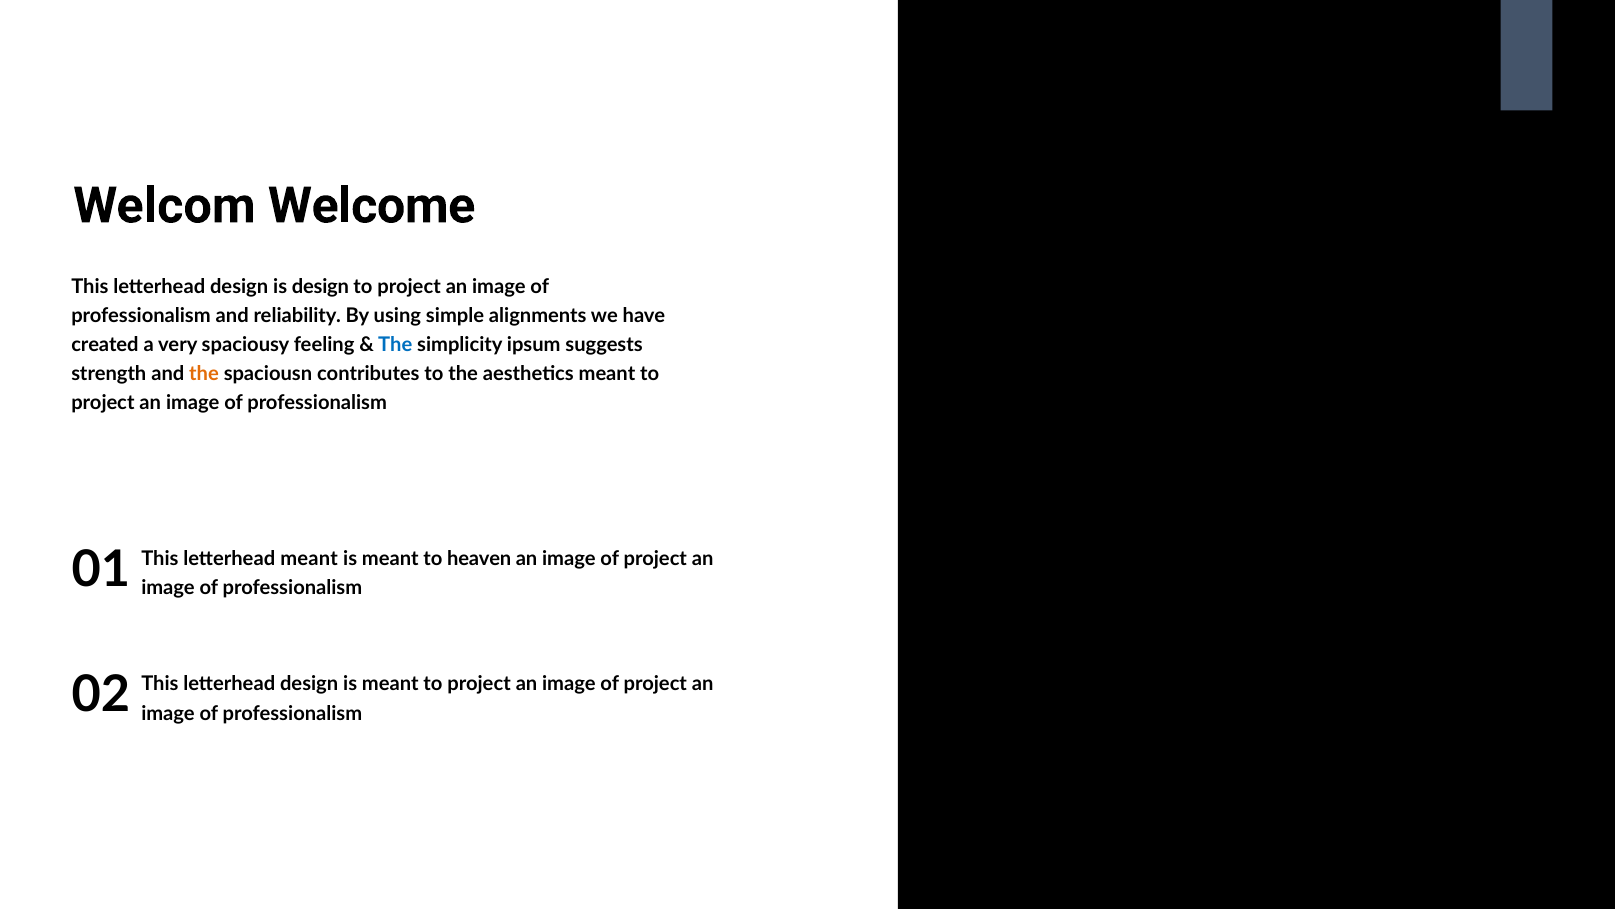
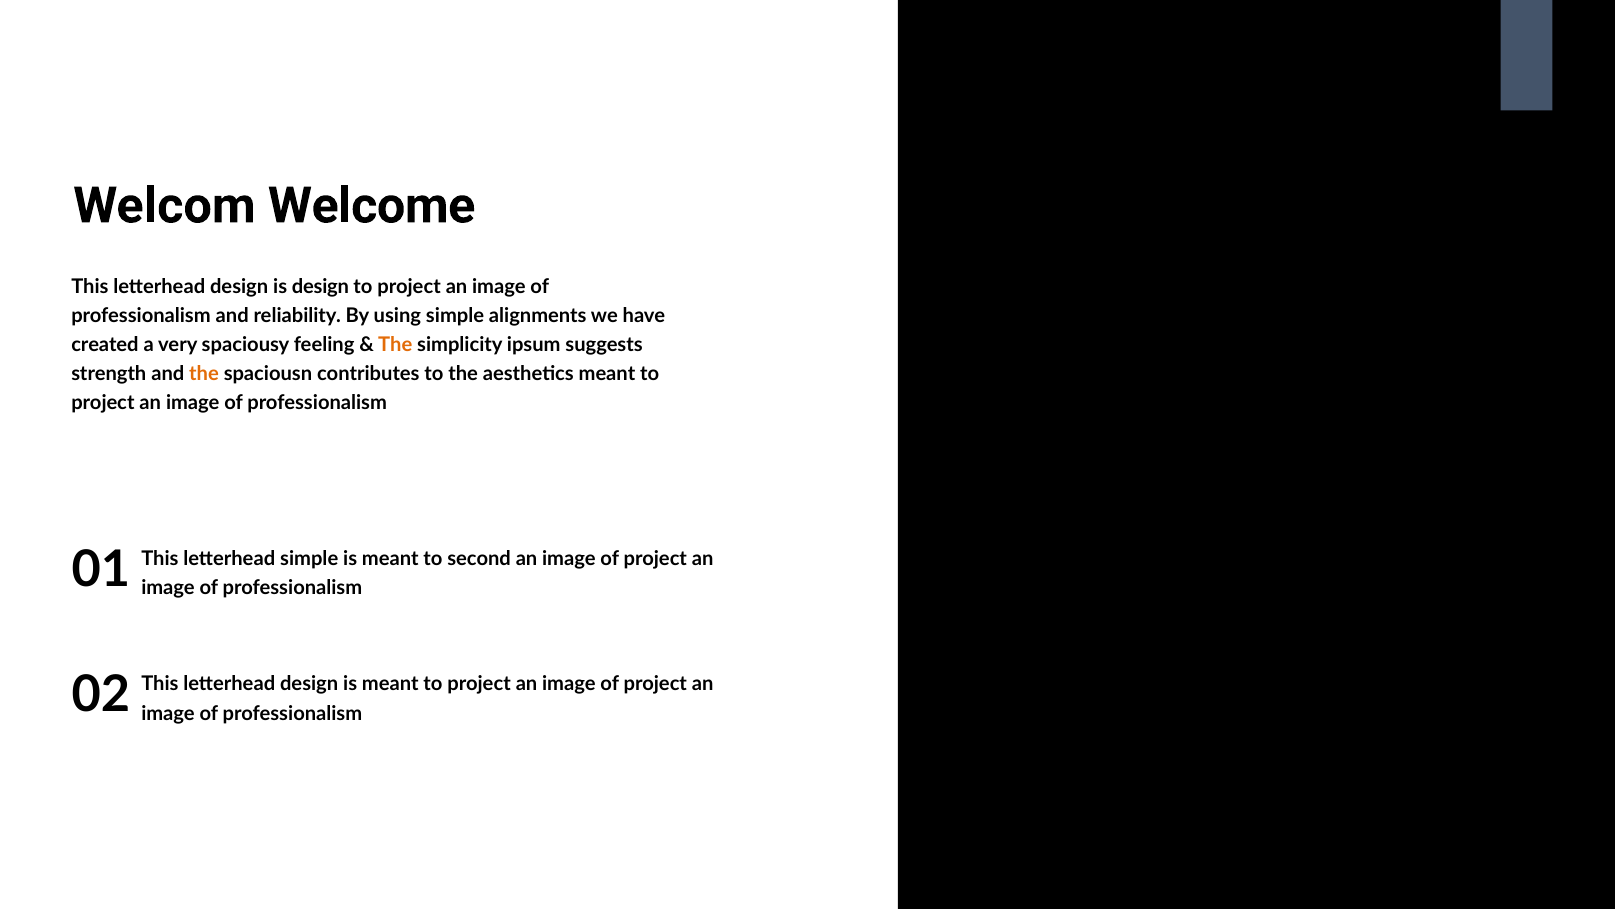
The at (395, 344) colour: blue -> orange
letterhead meant: meant -> simple
heaven: heaven -> second
